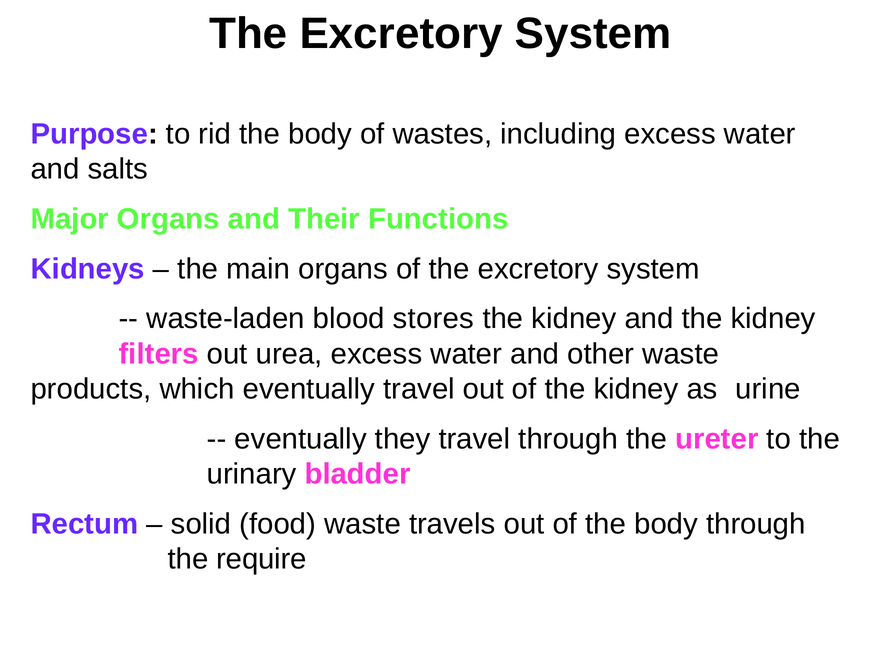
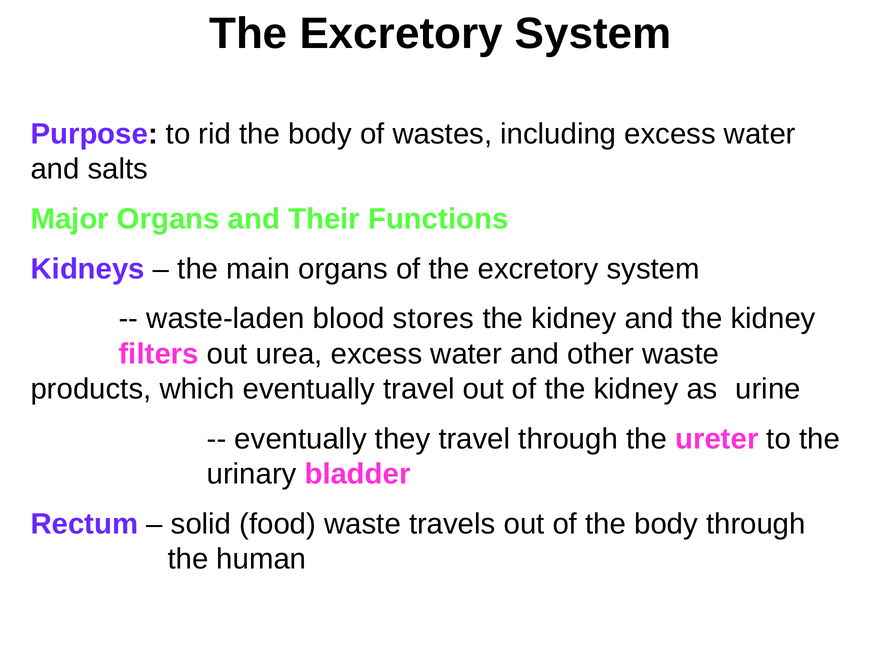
require: require -> human
